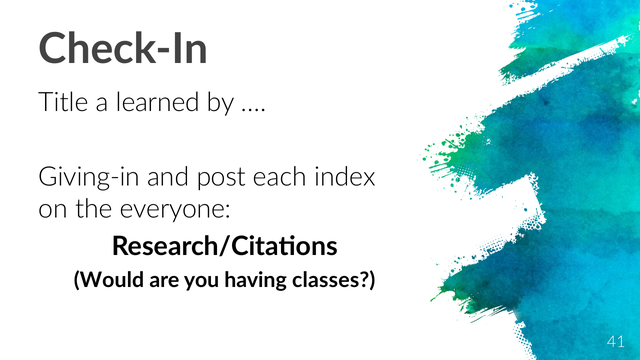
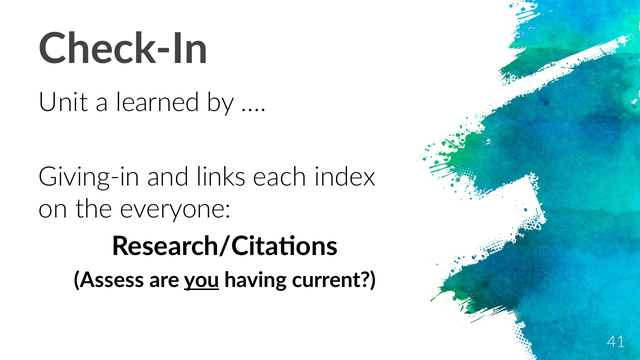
Title: Title -> Unit
post: post -> links
Would: Would -> Assess
you underline: none -> present
classes: classes -> current
